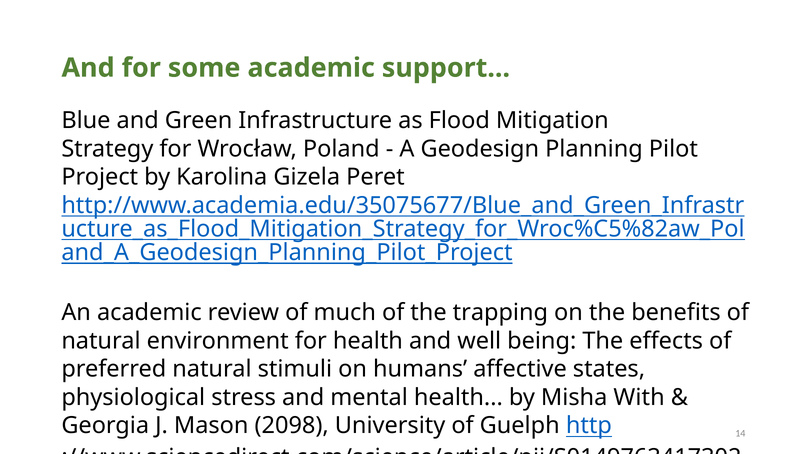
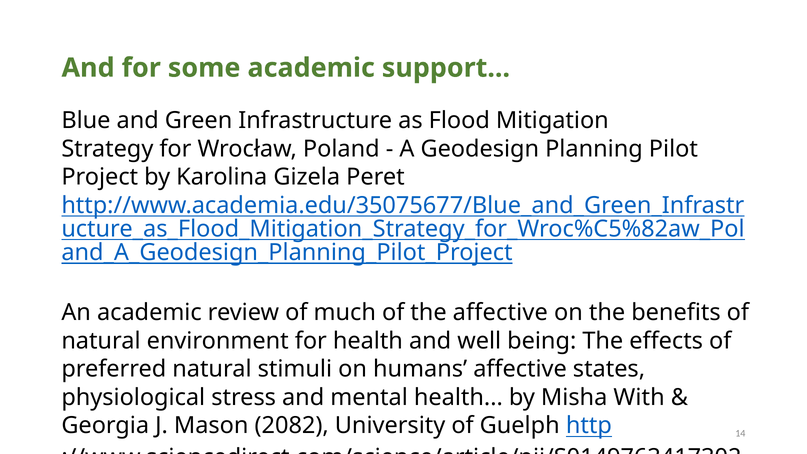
the trapping: trapping -> affective
2098: 2098 -> 2082
